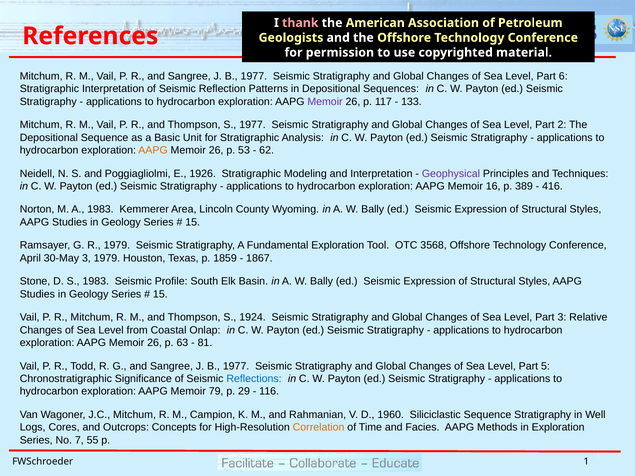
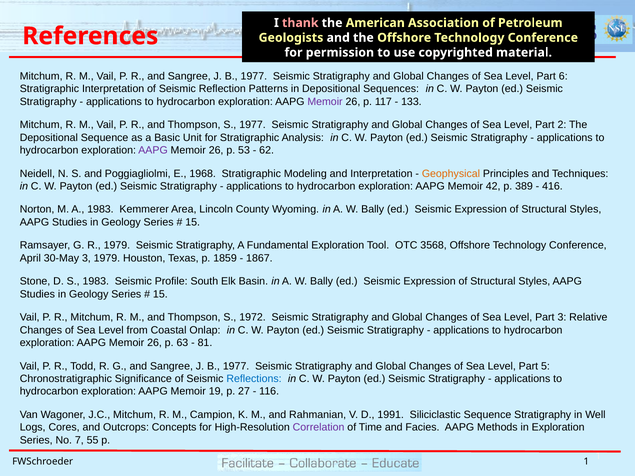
AAPG at (153, 150) colour: orange -> purple
1926: 1926 -> 1968
Geophysical colour: purple -> orange
16: 16 -> 42
1924: 1924 -> 1972
79: 79 -> 19
29: 29 -> 27
1960: 1960 -> 1991
Correlation colour: orange -> purple
